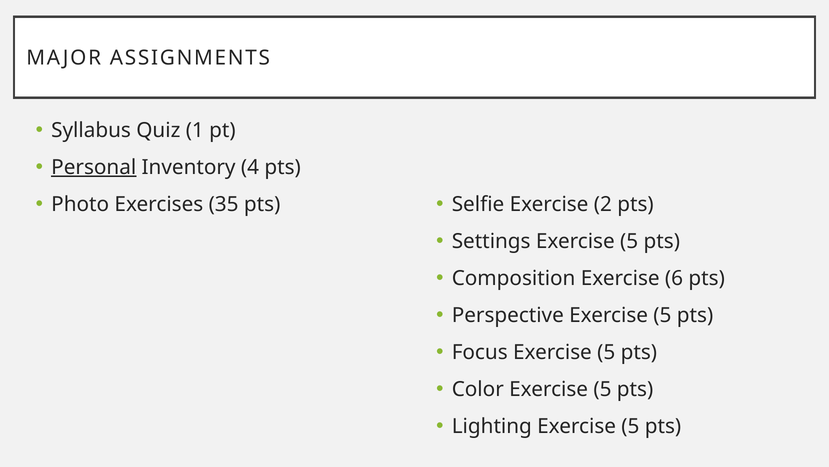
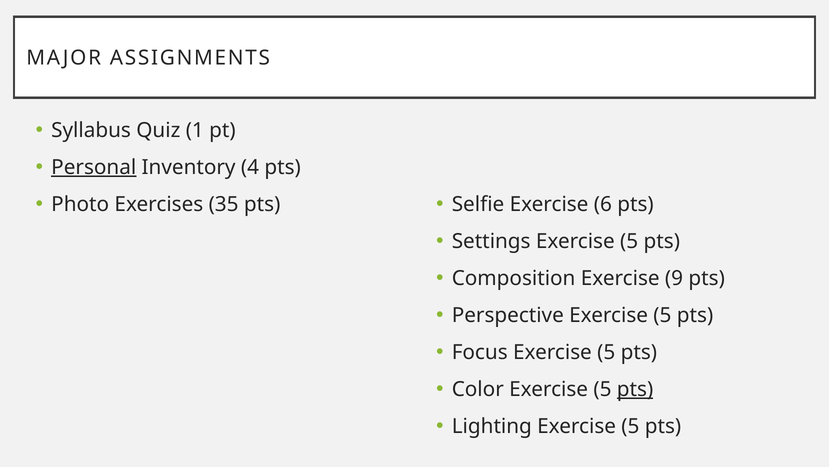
2: 2 -> 6
6: 6 -> 9
pts at (635, 389) underline: none -> present
